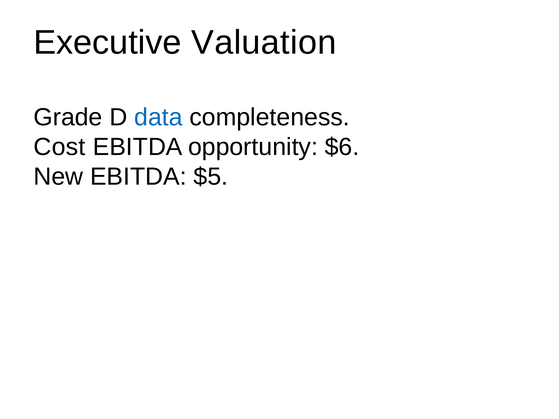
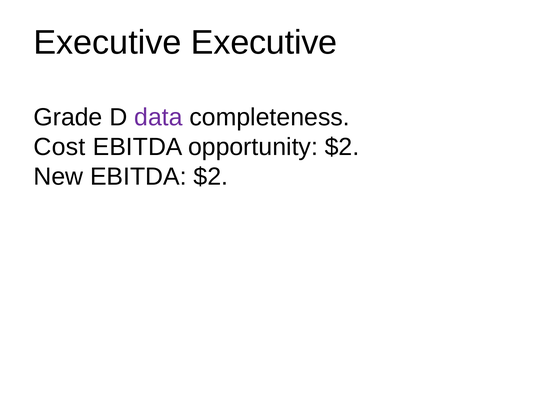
Executive Valuation: Valuation -> Executive
data colour: blue -> purple
opportunity $6: $6 -> $2
EBITDA $5: $5 -> $2
